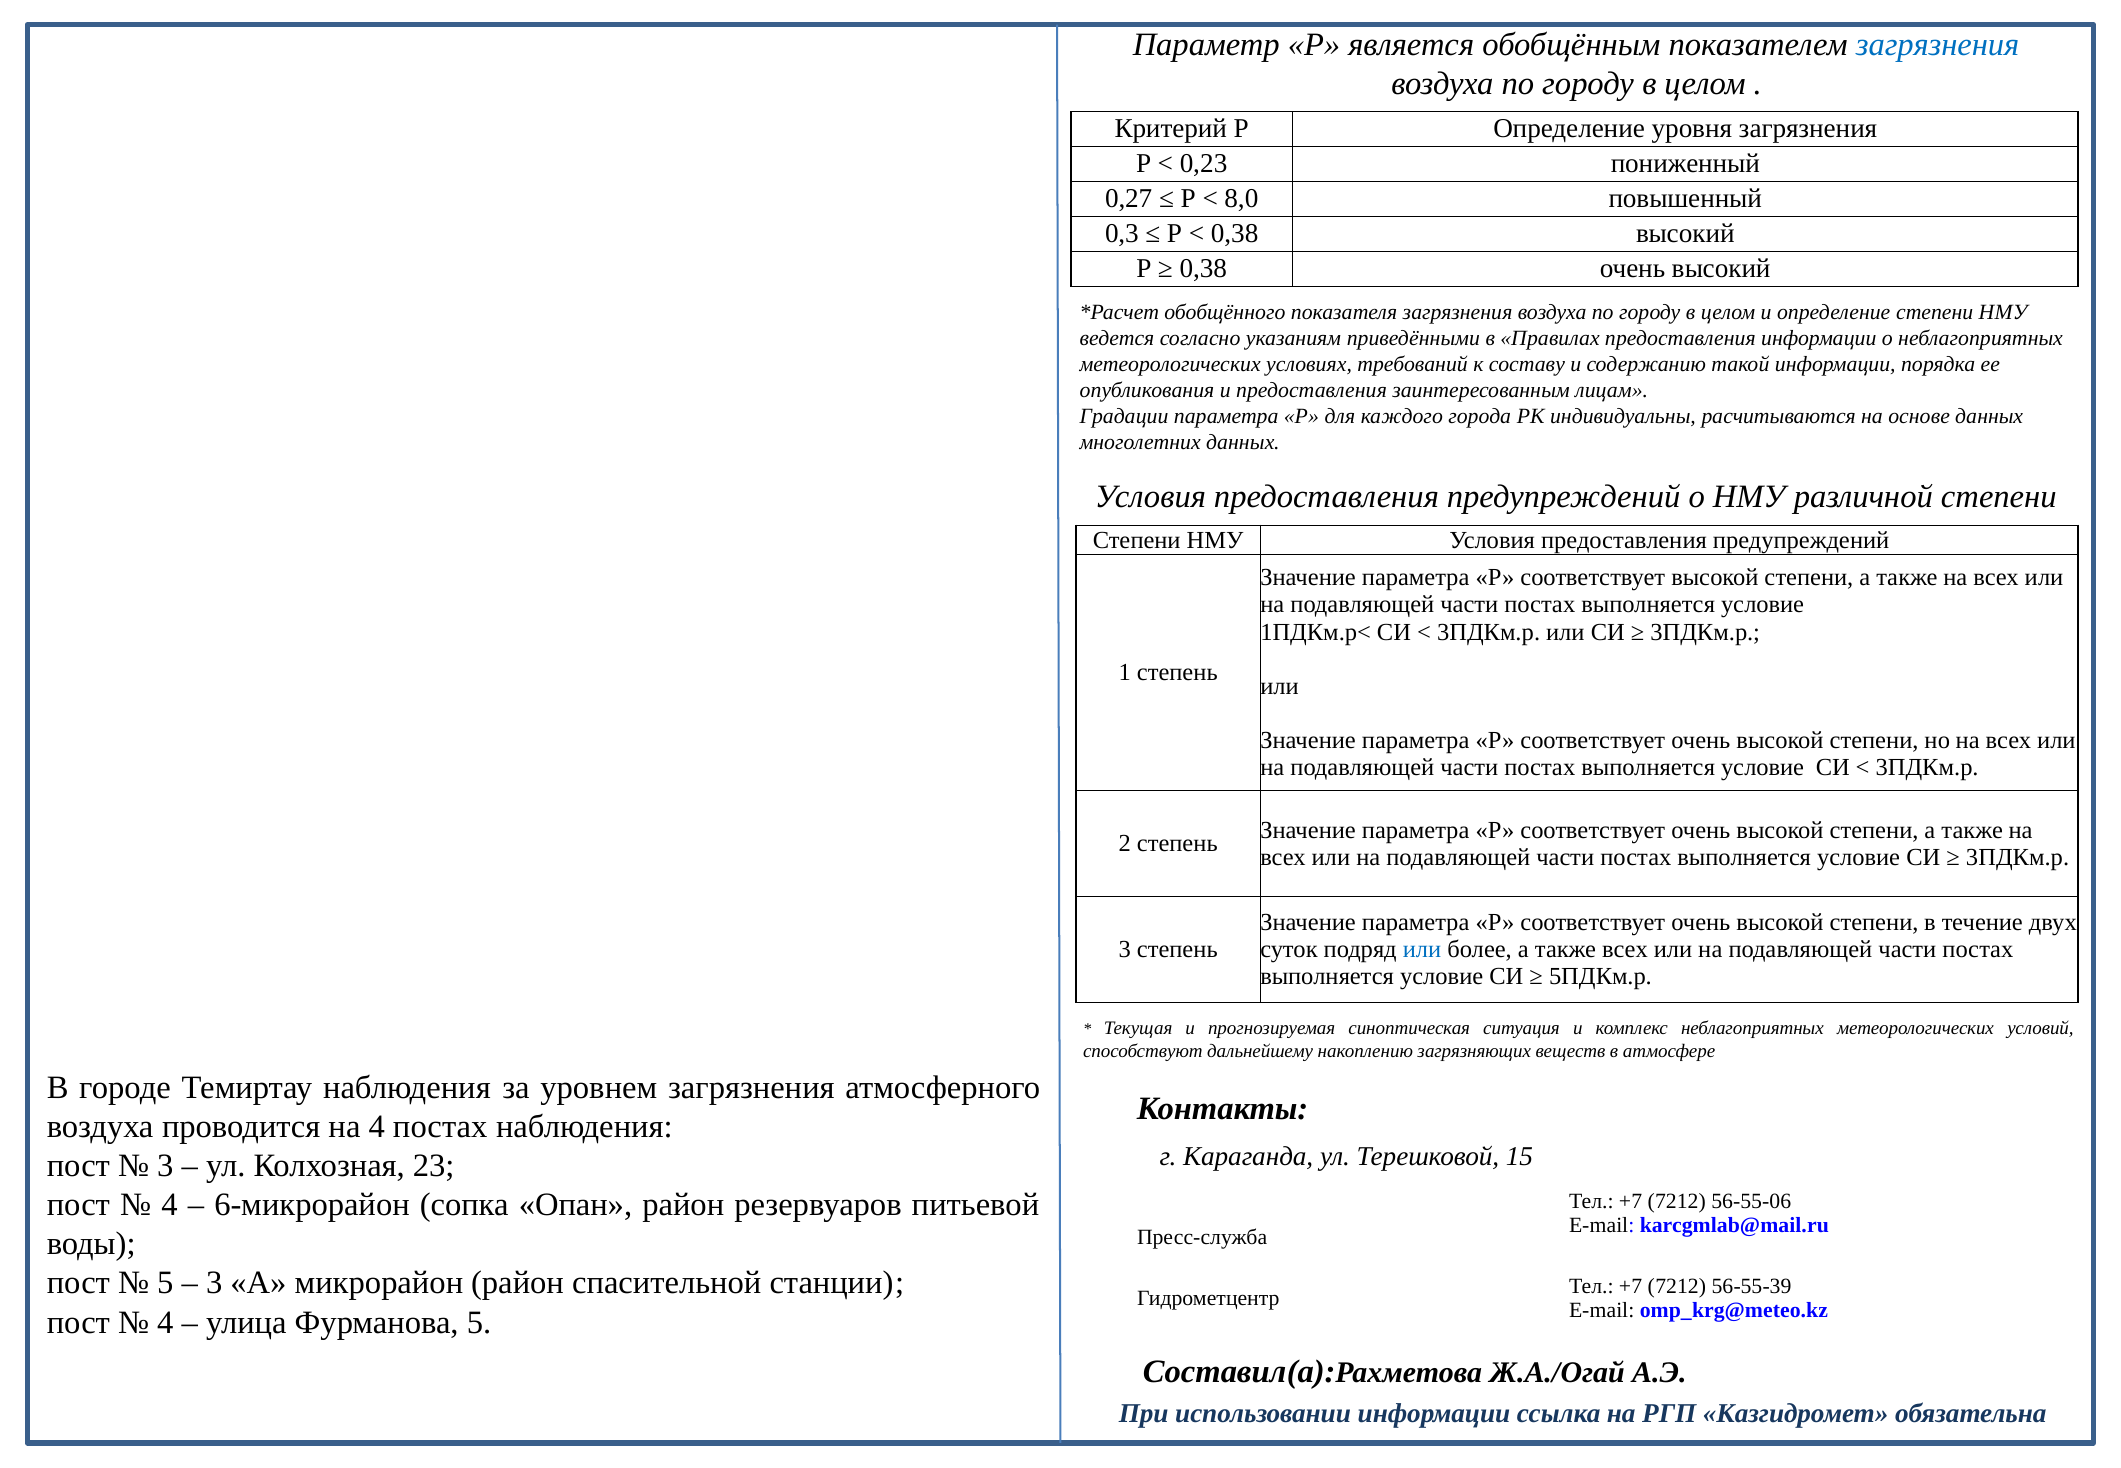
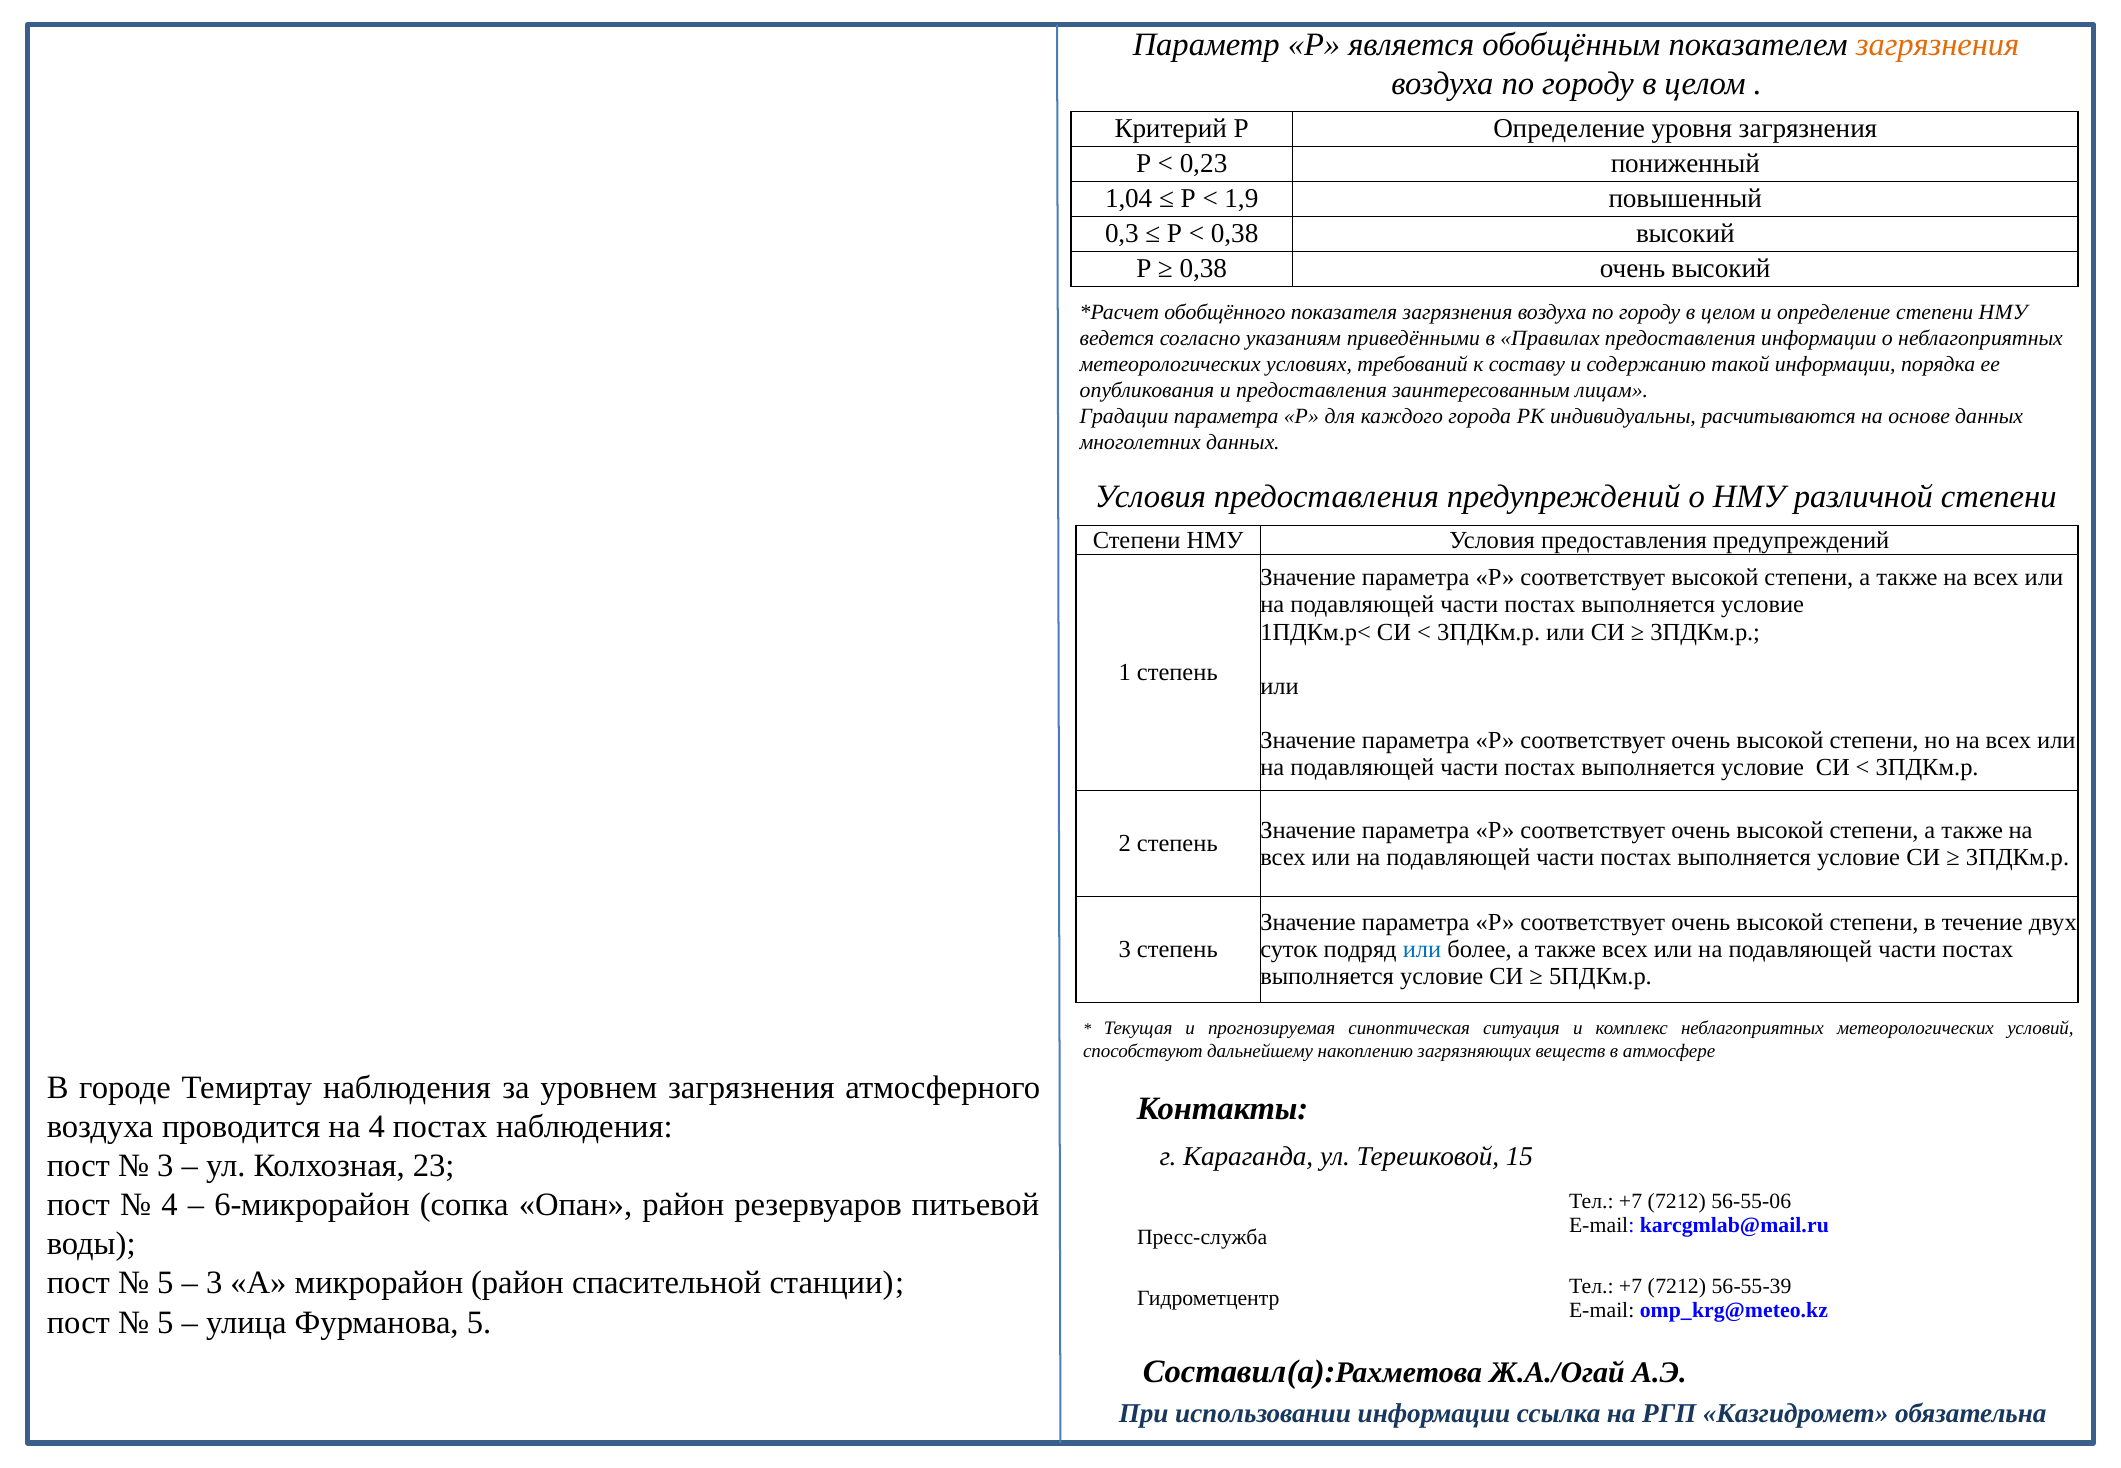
загрязнения at (1938, 45) colour: blue -> orange
0,27: 0,27 -> 1,04
8,0: 8,0 -> 1,9
4 at (165, 1323): 4 -> 5
